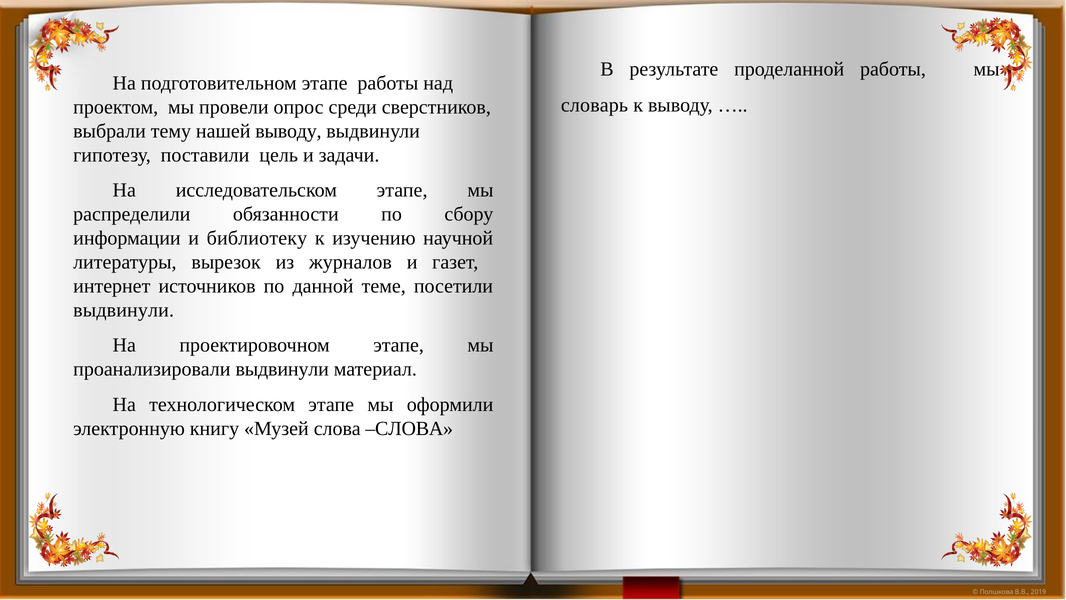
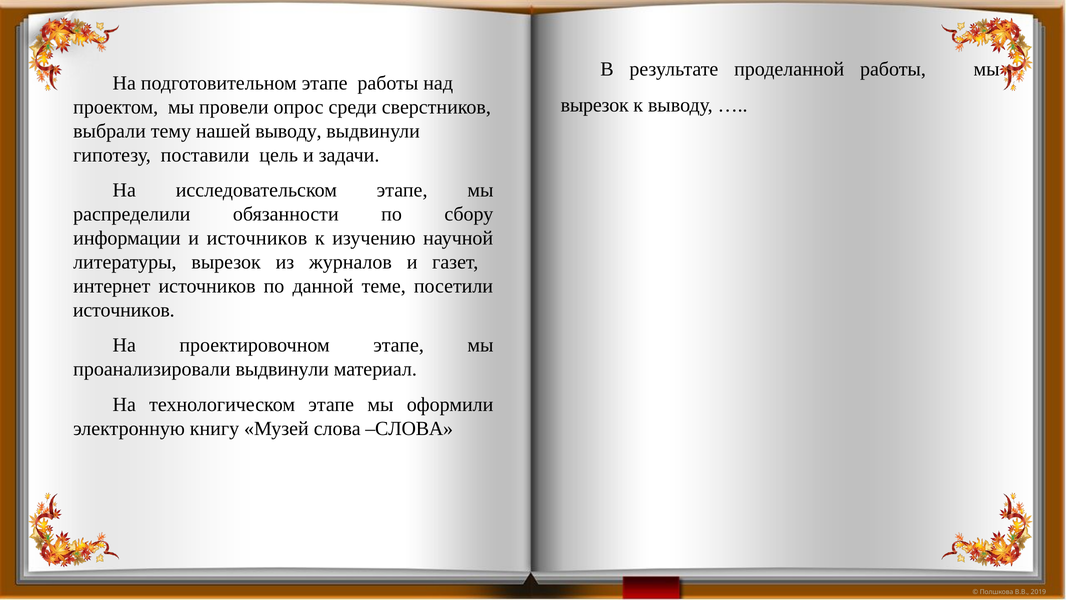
словарь at (595, 105): словарь -> вырезок
и библиотеку: библиотеку -> источников
выдвинули at (124, 310): выдвинули -> источников
